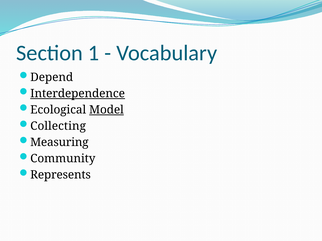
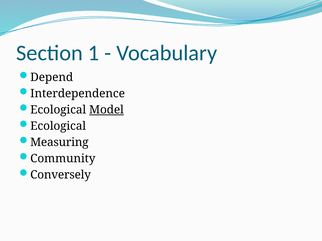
Interdependence underline: present -> none
Collecting at (58, 126): Collecting -> Ecological
Represents: Represents -> Conversely
